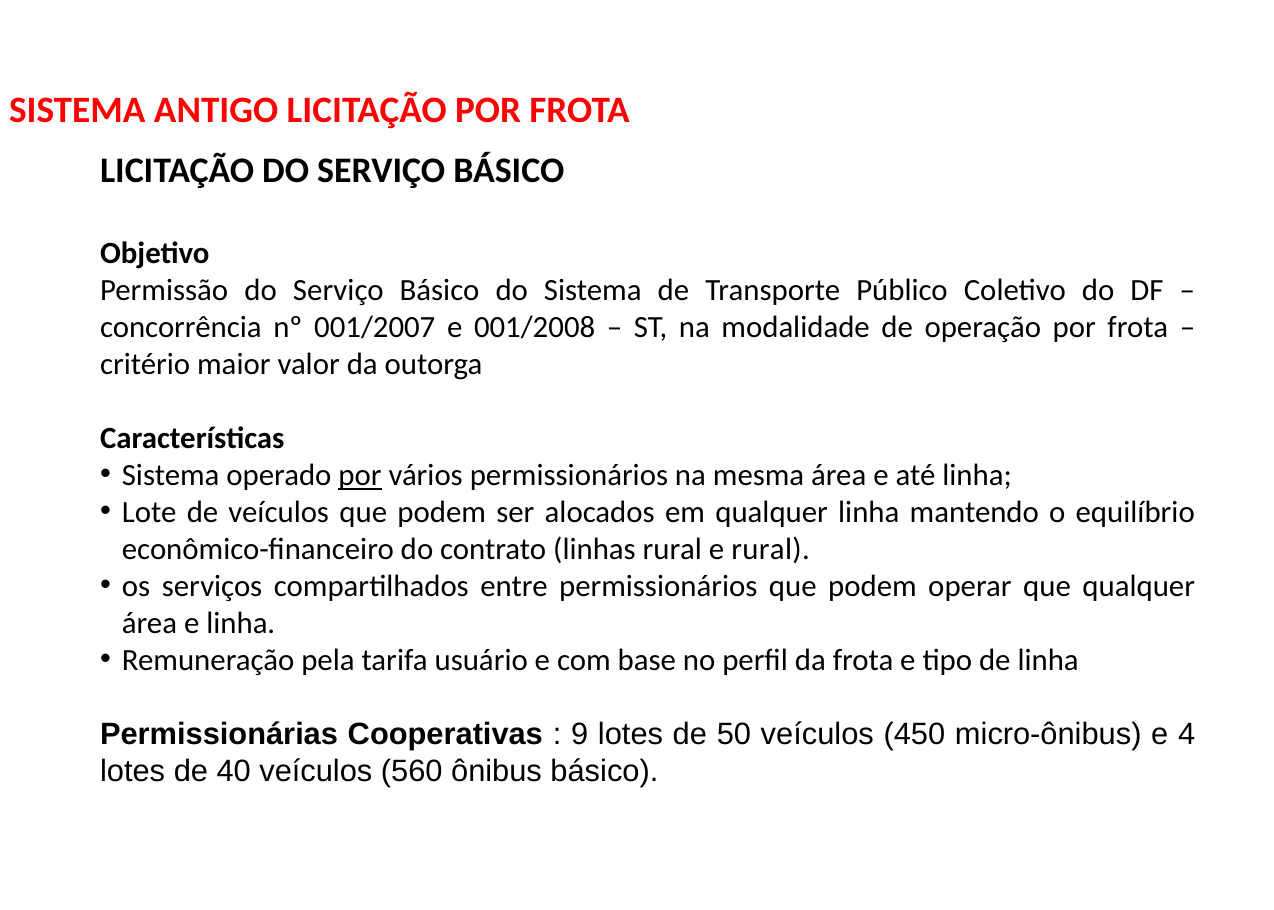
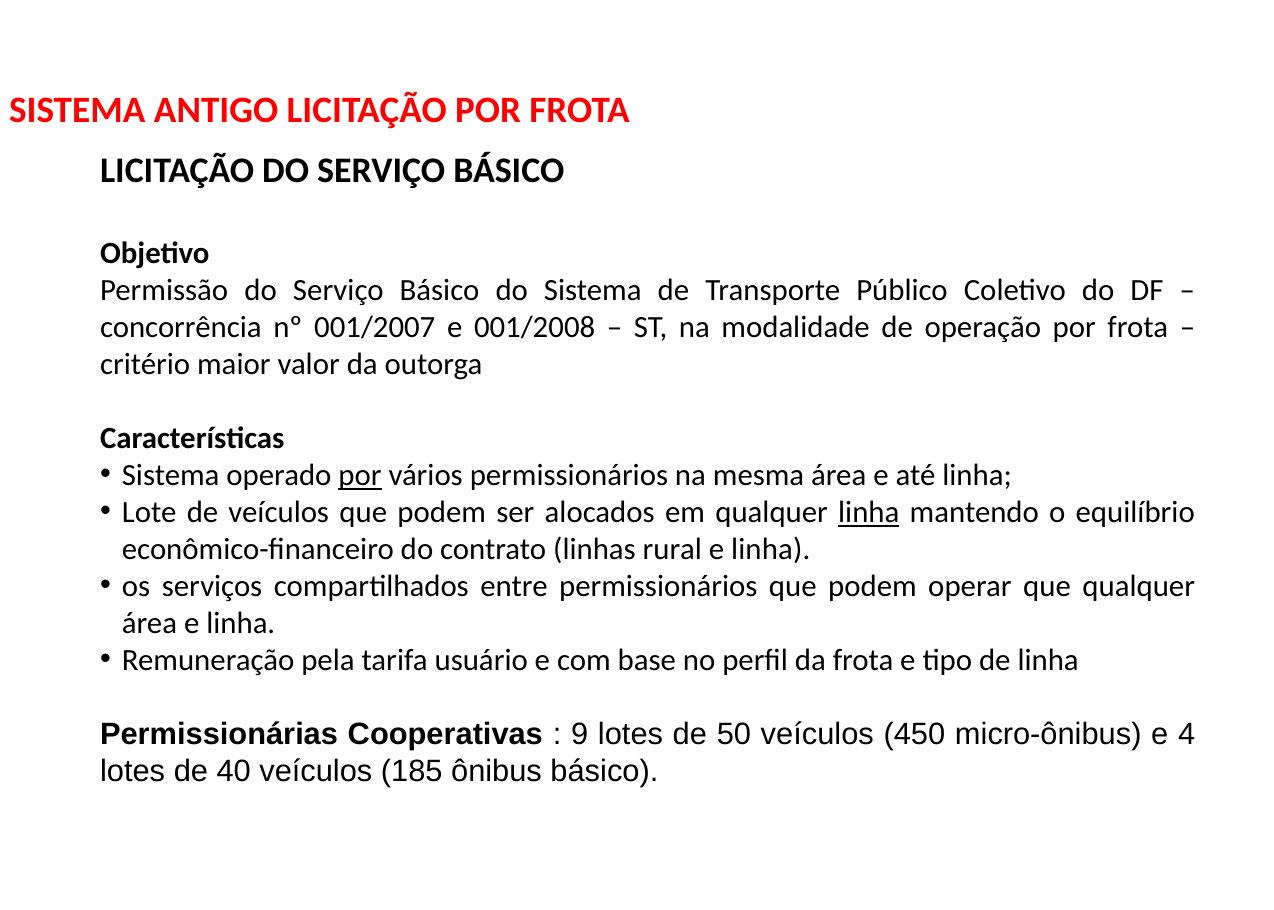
linha at (869, 512) underline: none -> present
rural at (771, 549): rural -> linha
560: 560 -> 185
